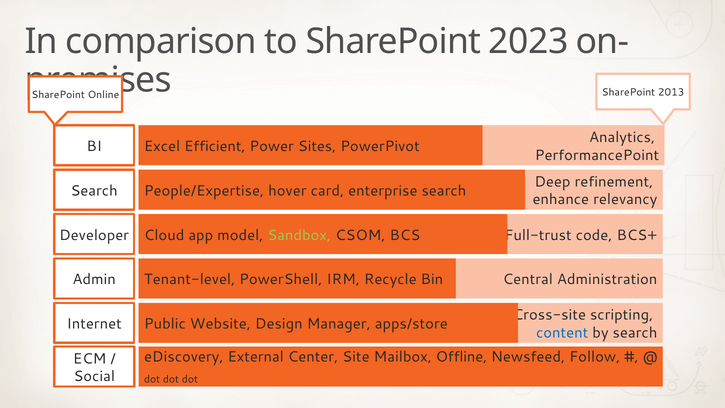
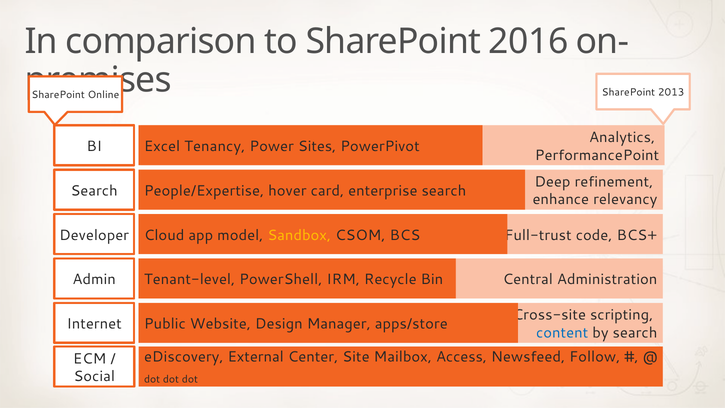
2023: 2023 -> 2016
Efficient: Efficient -> Tenancy
Sandbox colour: light green -> yellow
Offline: Offline -> Access
